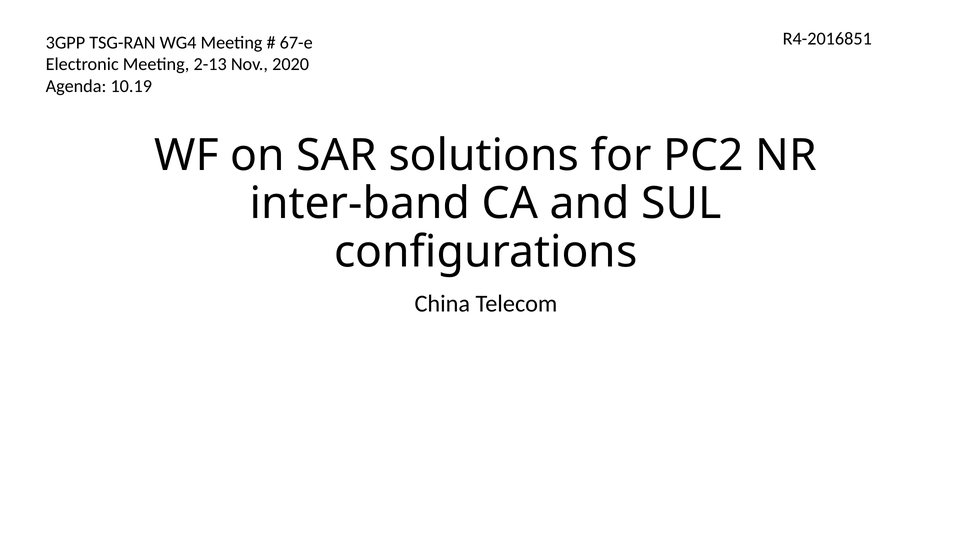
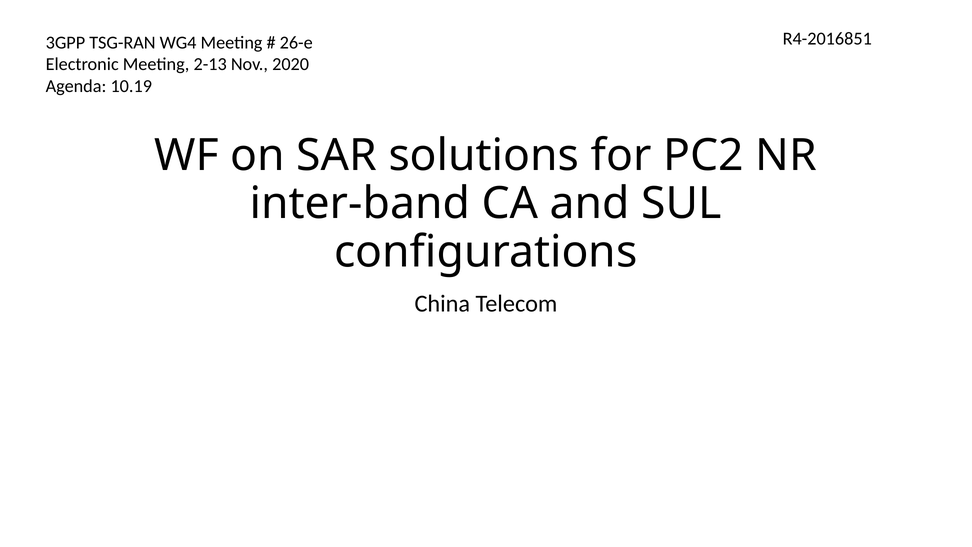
67-e: 67-e -> 26-e
